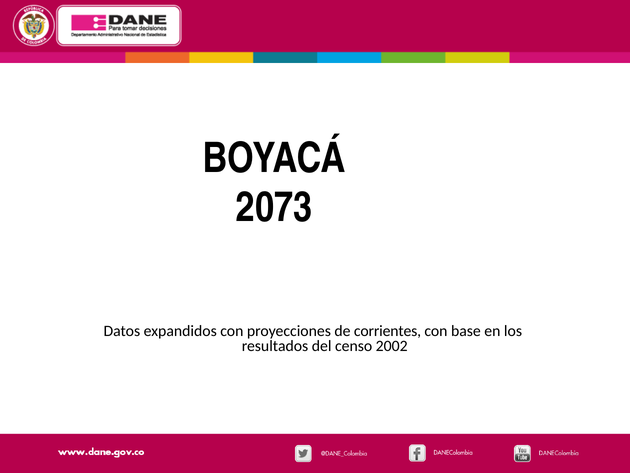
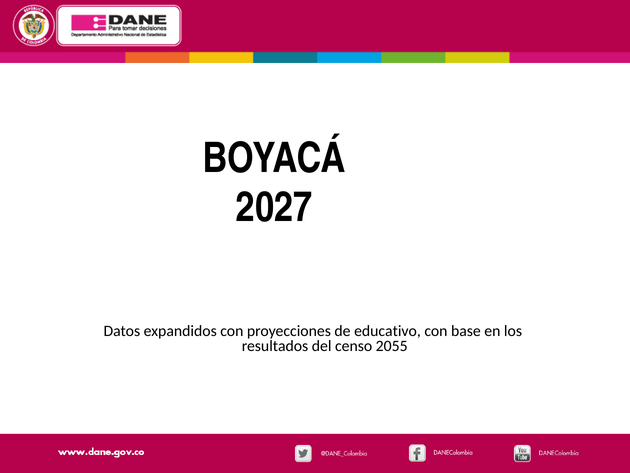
2073: 2073 -> 2027
corrientes: corrientes -> educativo
2002: 2002 -> 2055
